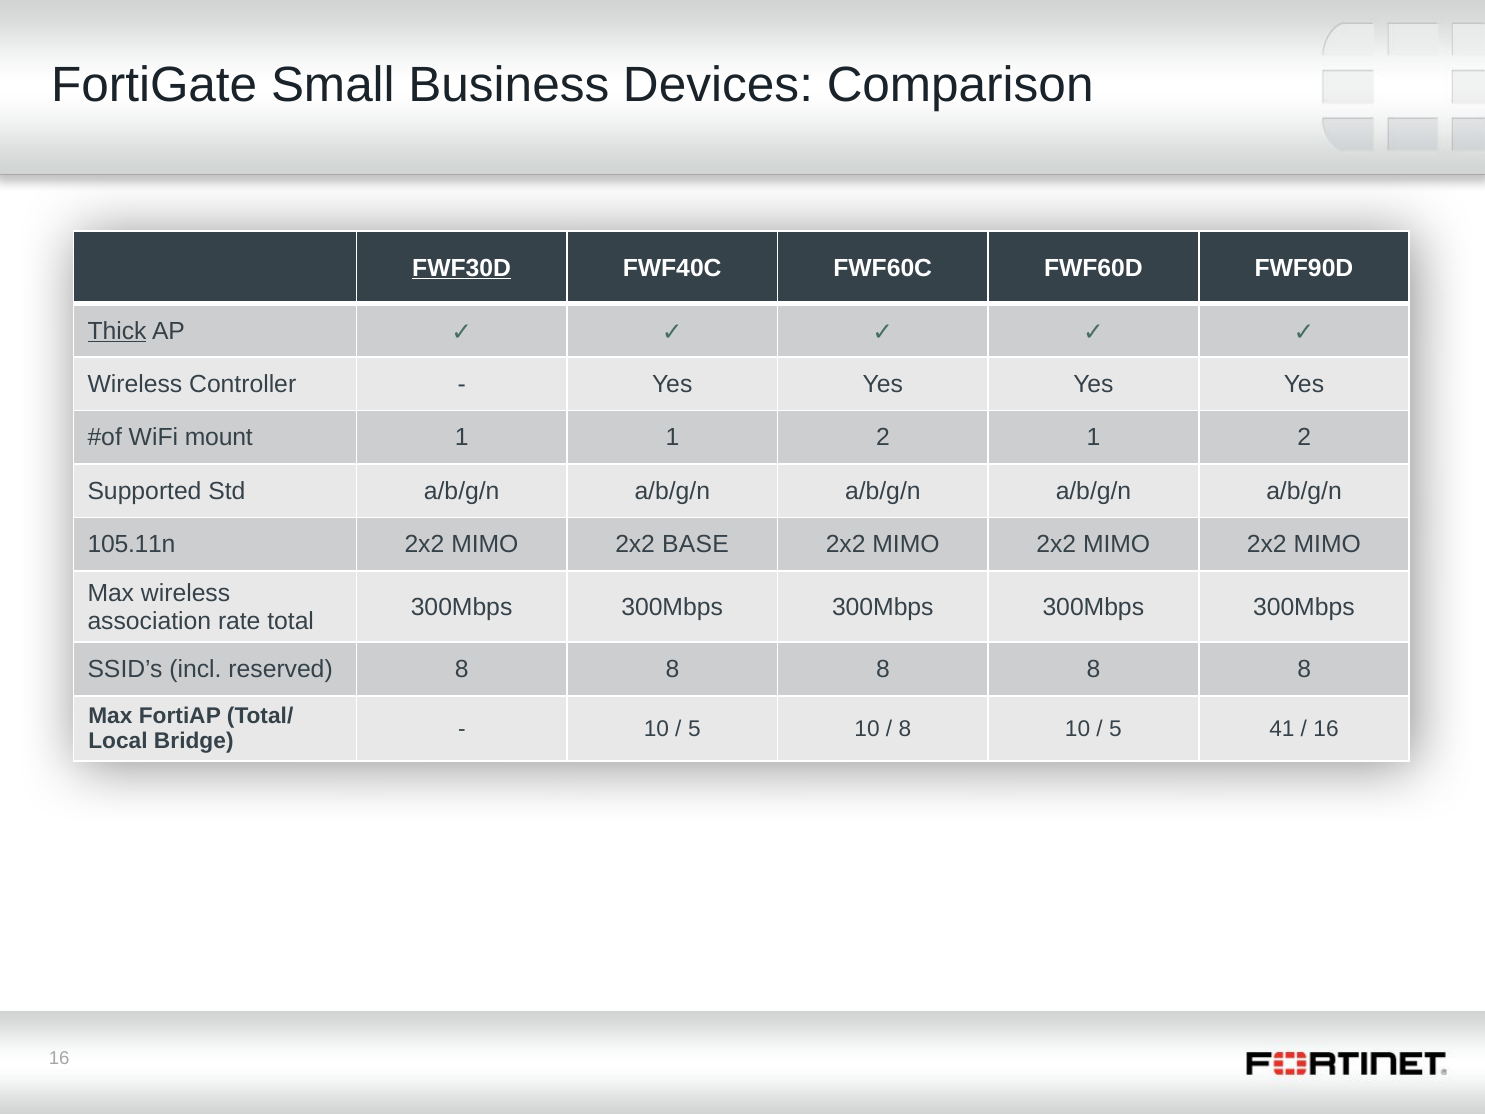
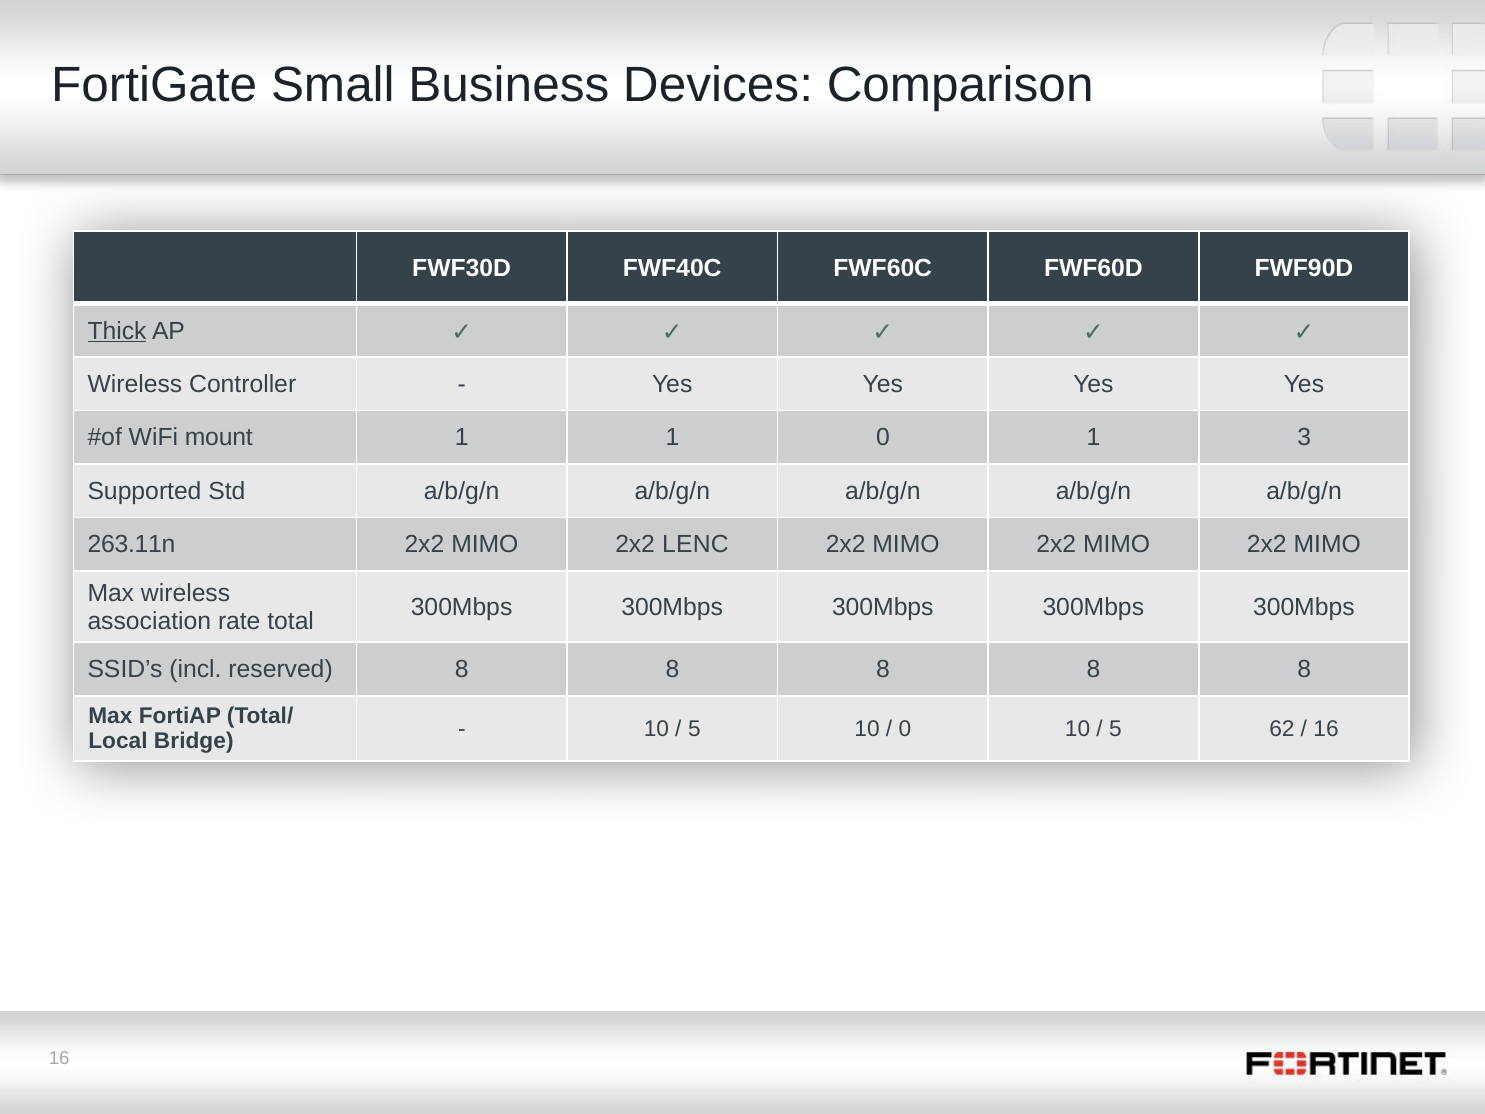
FWF30D underline: present -> none
1 1 2: 2 -> 0
2 at (1304, 438): 2 -> 3
105.11n: 105.11n -> 263.11n
BASE: BASE -> LENC
8 at (905, 729): 8 -> 0
41: 41 -> 62
